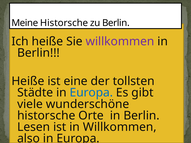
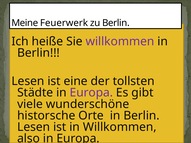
Meine Historsche: Historsche -> Feuerwerk
Heiße at (28, 81): Heiße -> Lesen
Europa at (91, 93) colour: blue -> purple
